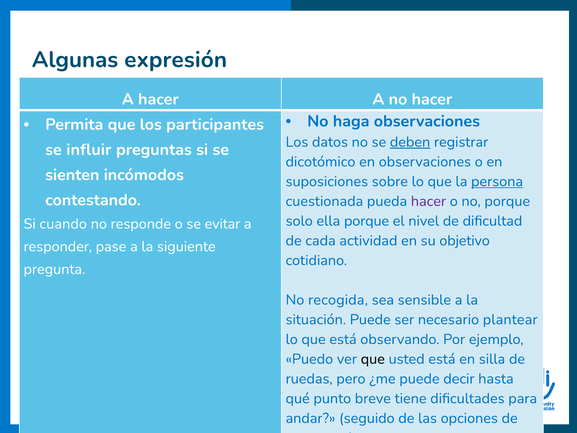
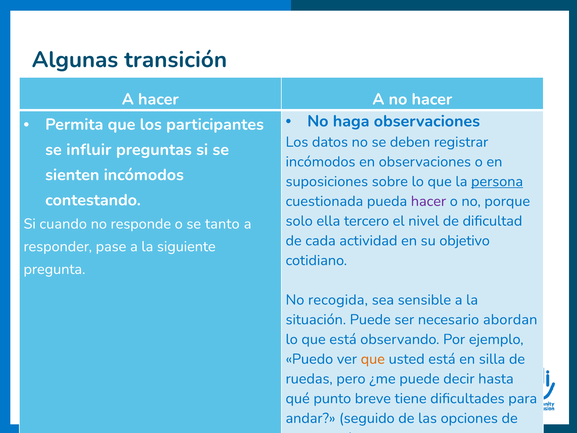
expresión: expresión -> transición
deben underline: present -> none
dicotómico at (320, 162): dicotómico -> incómodos
ella porque: porque -> tercero
evitar: evitar -> tanto
plantear: plantear -> abordan
que at (373, 359) colour: black -> orange
